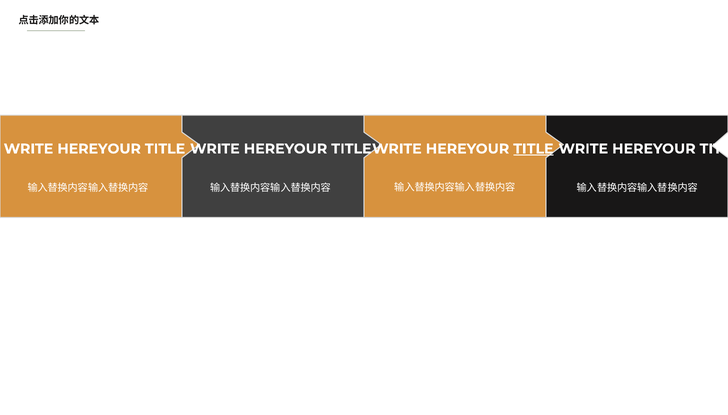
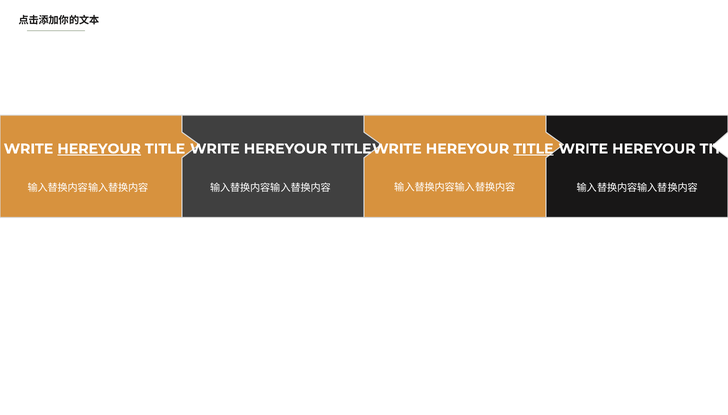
HEREYOUR at (99, 149) underline: none -> present
